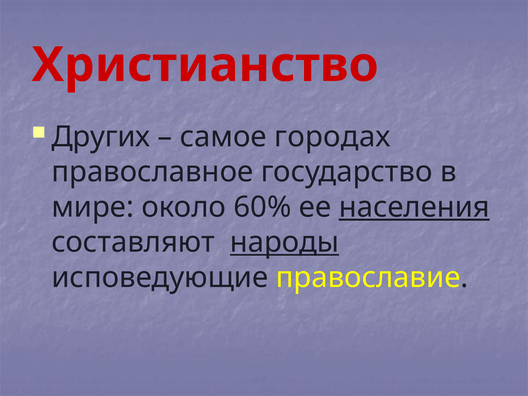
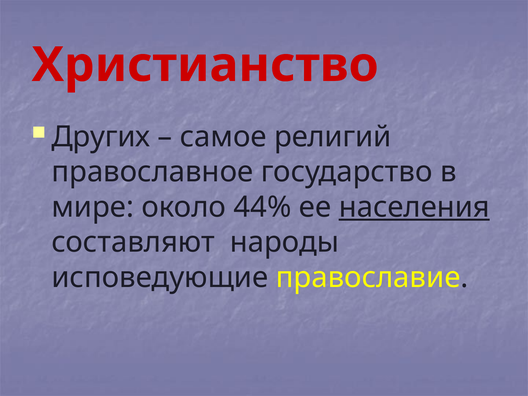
городах: городах -> религий
60%: 60% -> 44%
народы underline: present -> none
